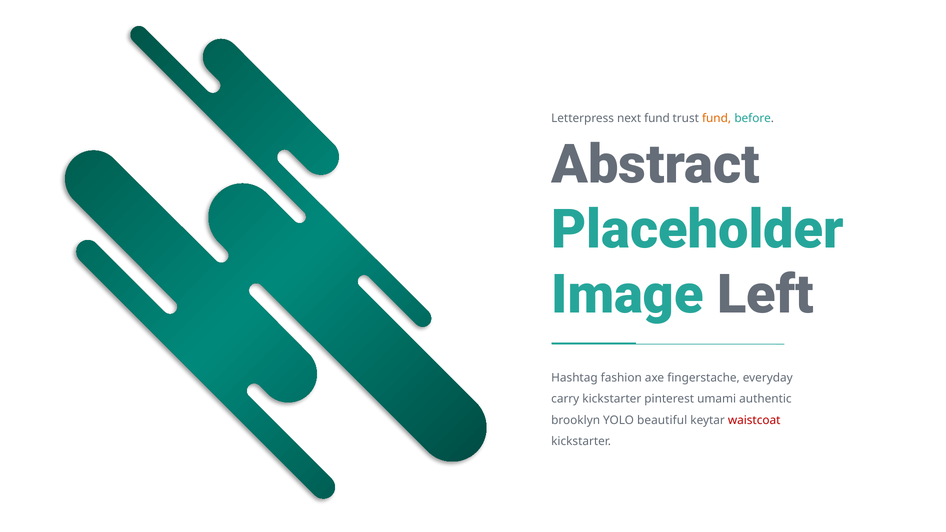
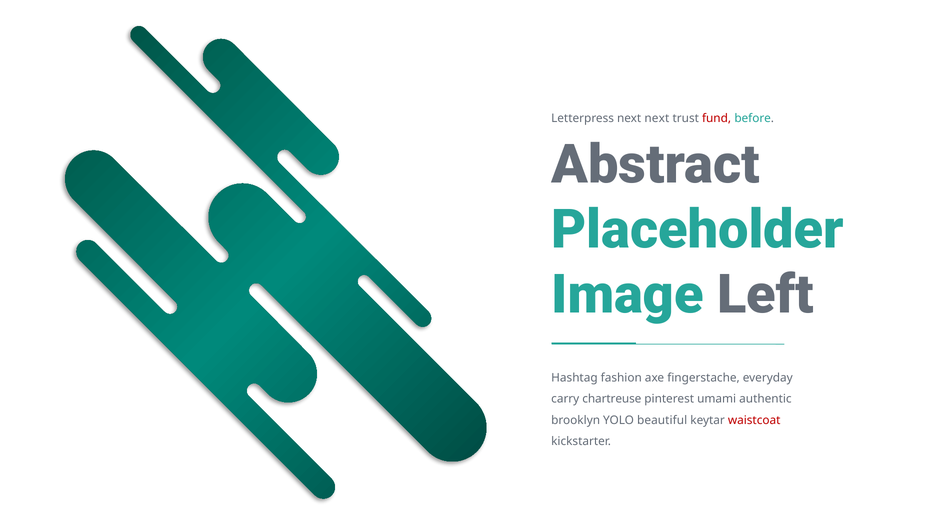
next fund: fund -> next
fund at (717, 119) colour: orange -> red
carry kickstarter: kickstarter -> chartreuse
